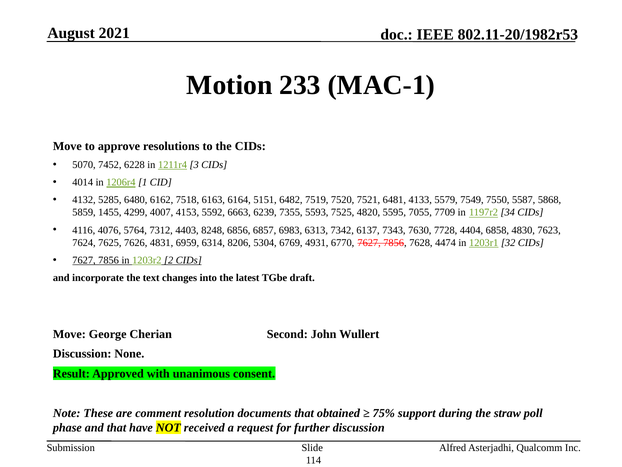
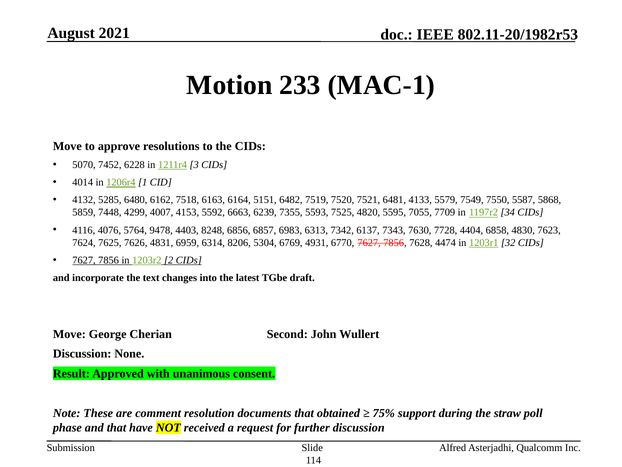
1455: 1455 -> 7448
7312: 7312 -> 9478
